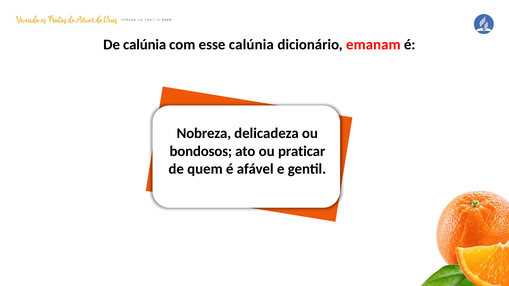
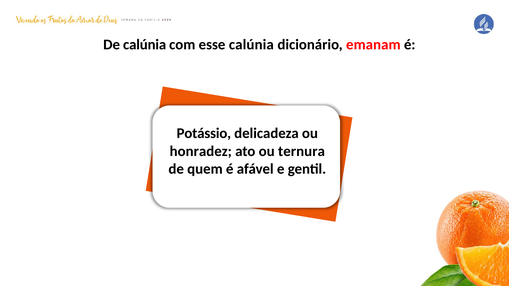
Nobreza: Nobreza -> Potássio
bondosos: bondosos -> honradez
praticar: praticar -> ternura
